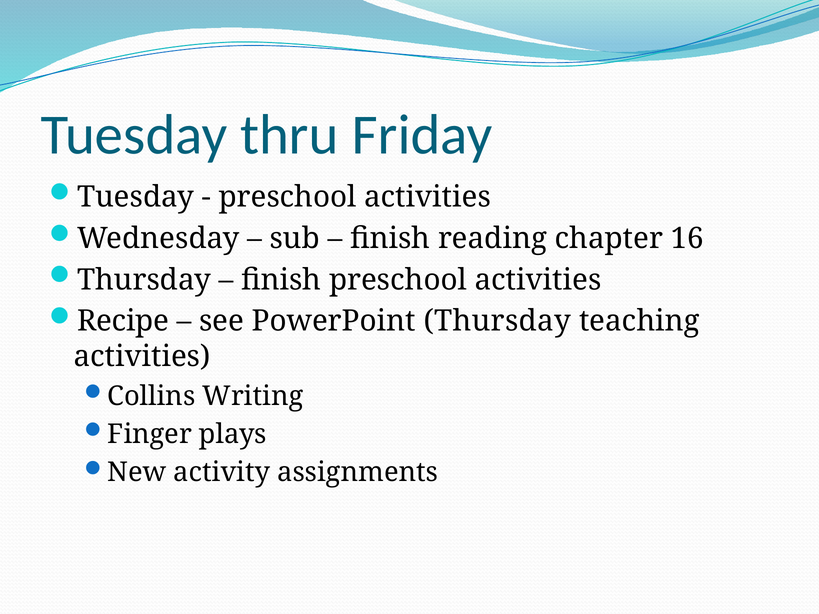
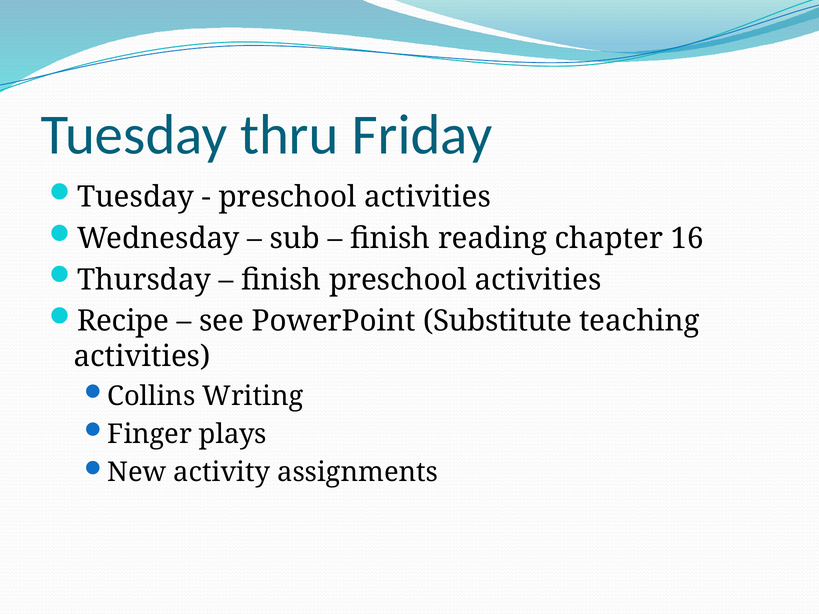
PowerPoint Thursday: Thursday -> Substitute
